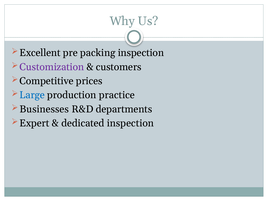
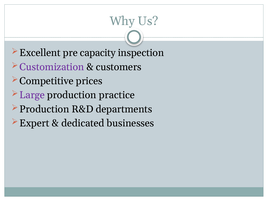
packing: packing -> capacity
Large colour: blue -> purple
Businesses at (44, 109): Businesses -> Production
dedicated inspection: inspection -> businesses
